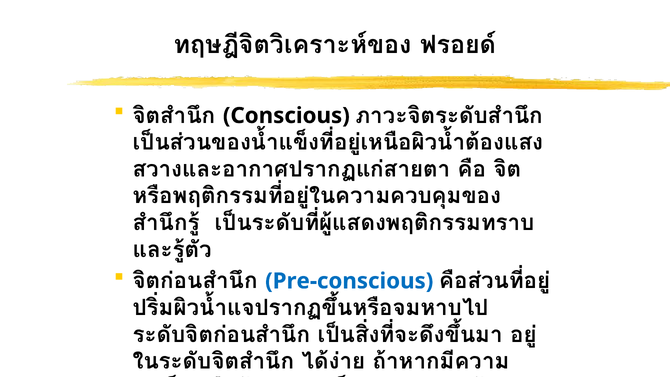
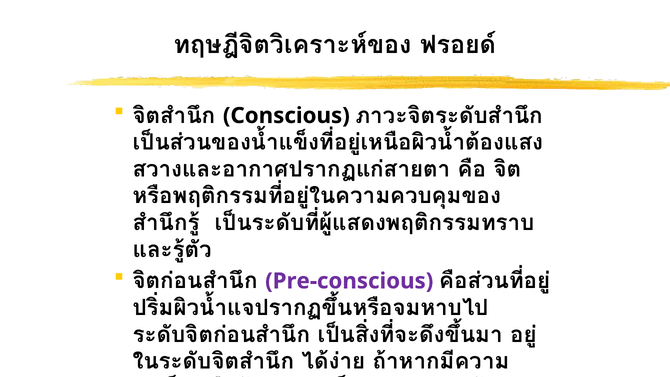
Pre-conscious colour: blue -> purple
